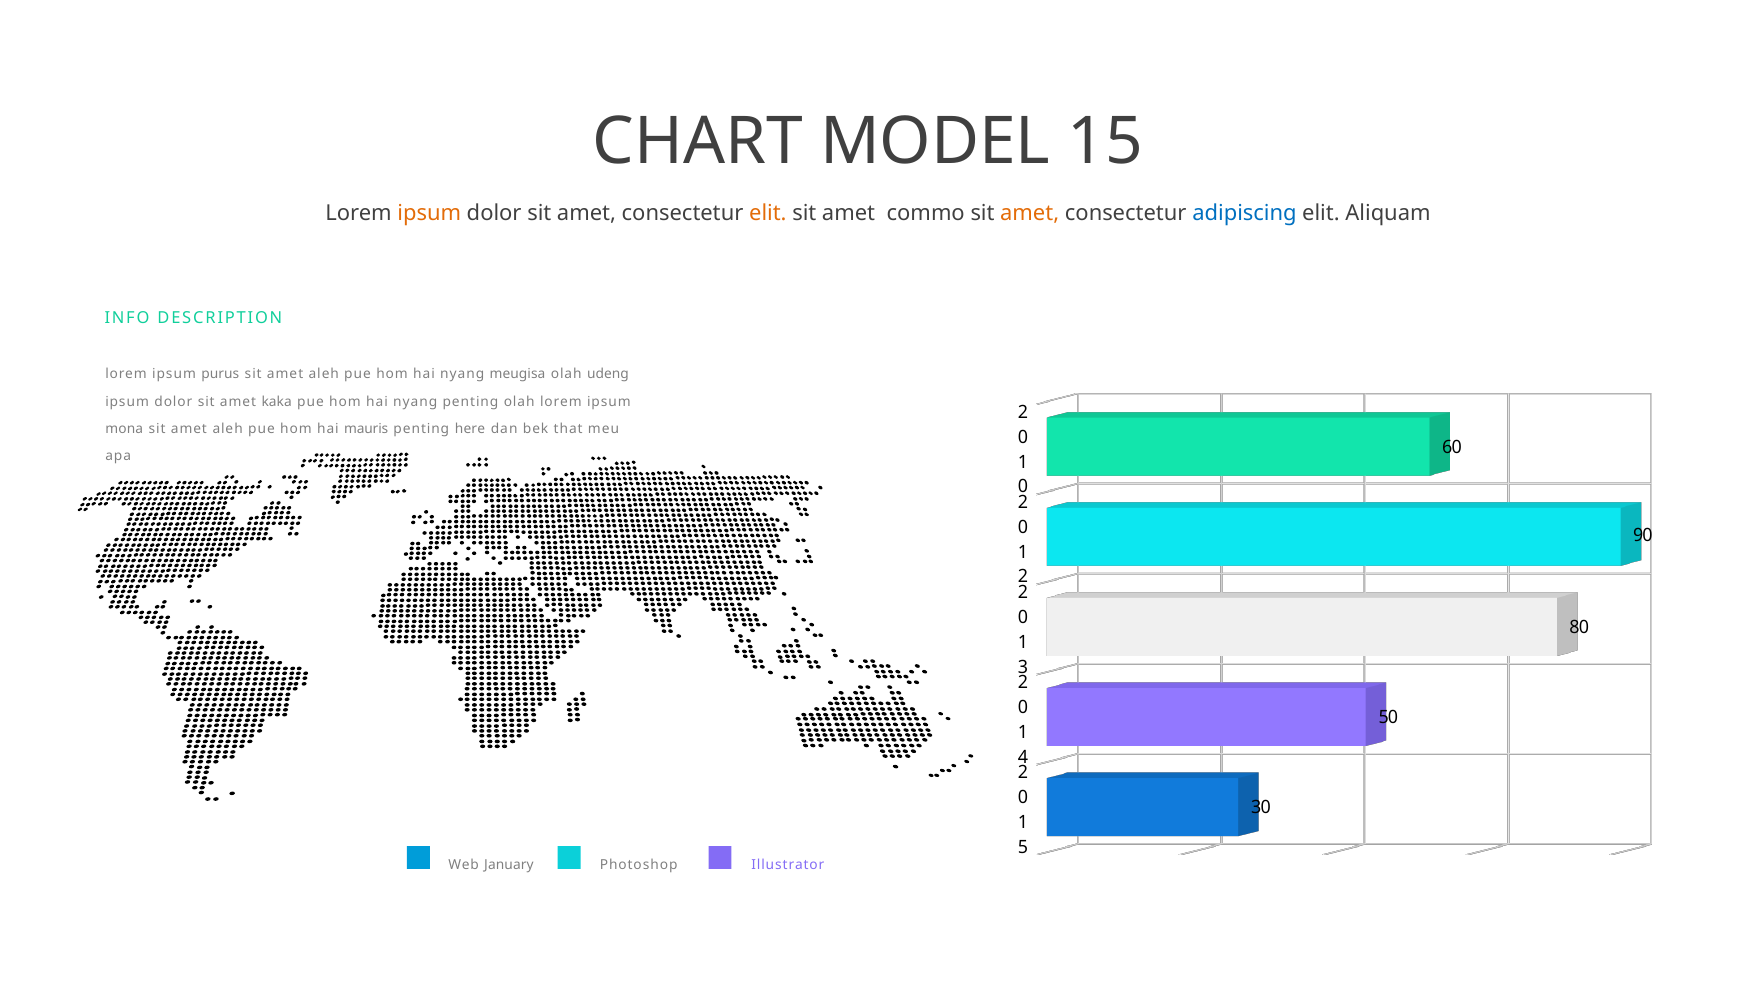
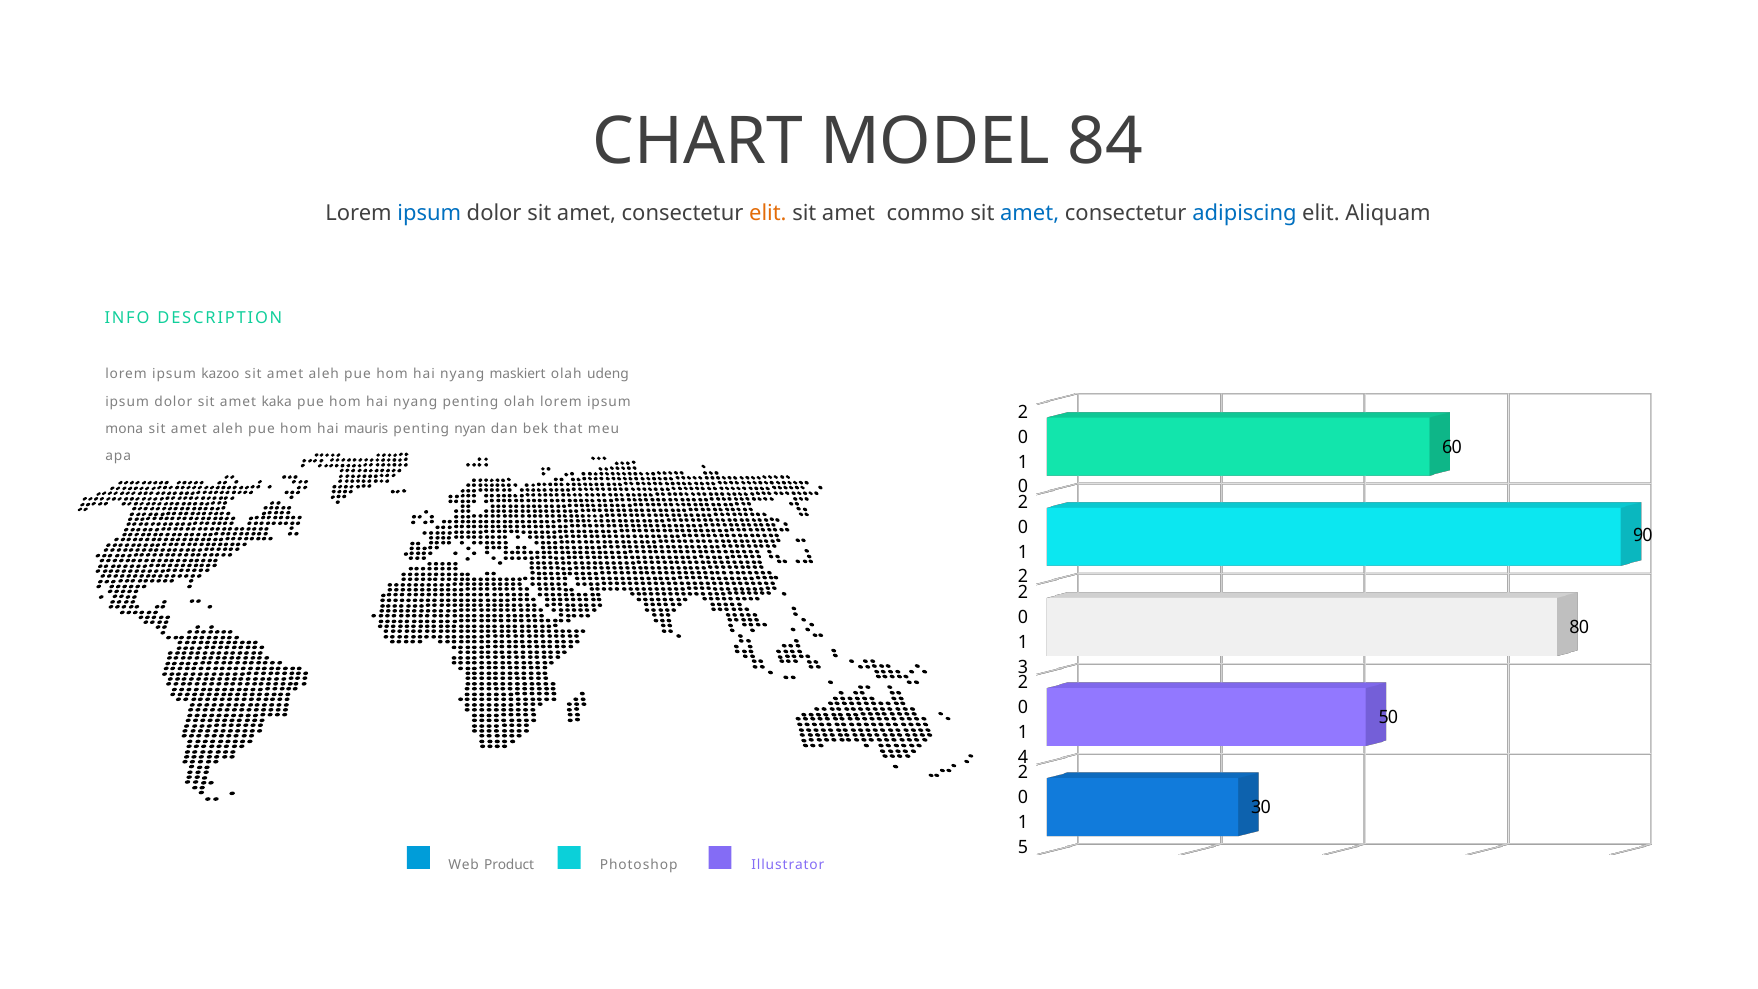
15: 15 -> 84
ipsum at (429, 213) colour: orange -> blue
amet at (1030, 213) colour: orange -> blue
purus: purus -> kazoo
meugisa: meugisa -> maskiert
here: here -> nyan
January: January -> Product
